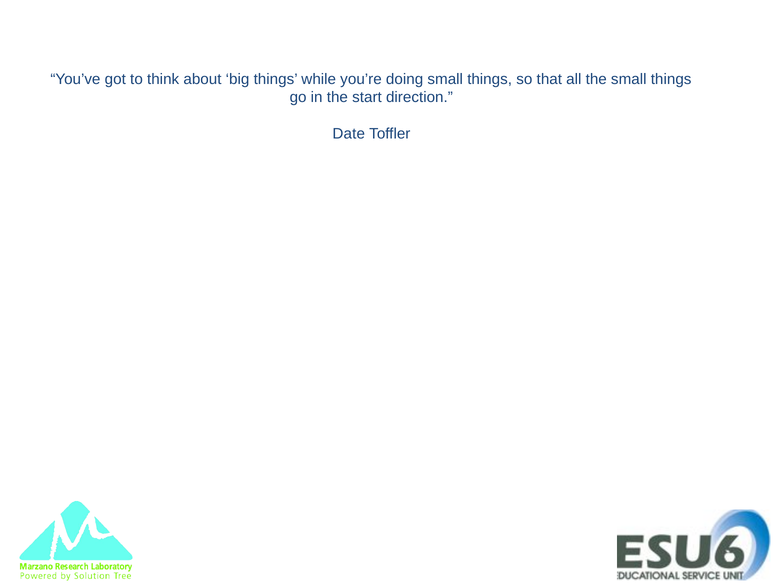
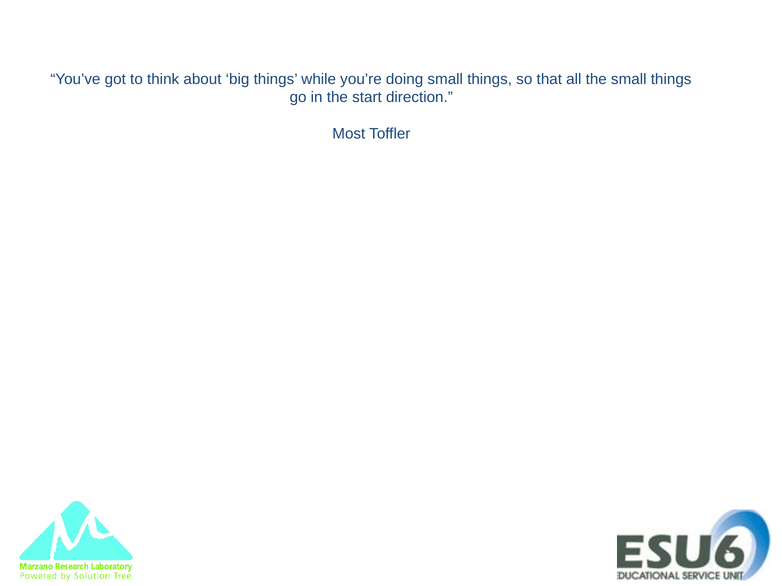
Date: Date -> Most
